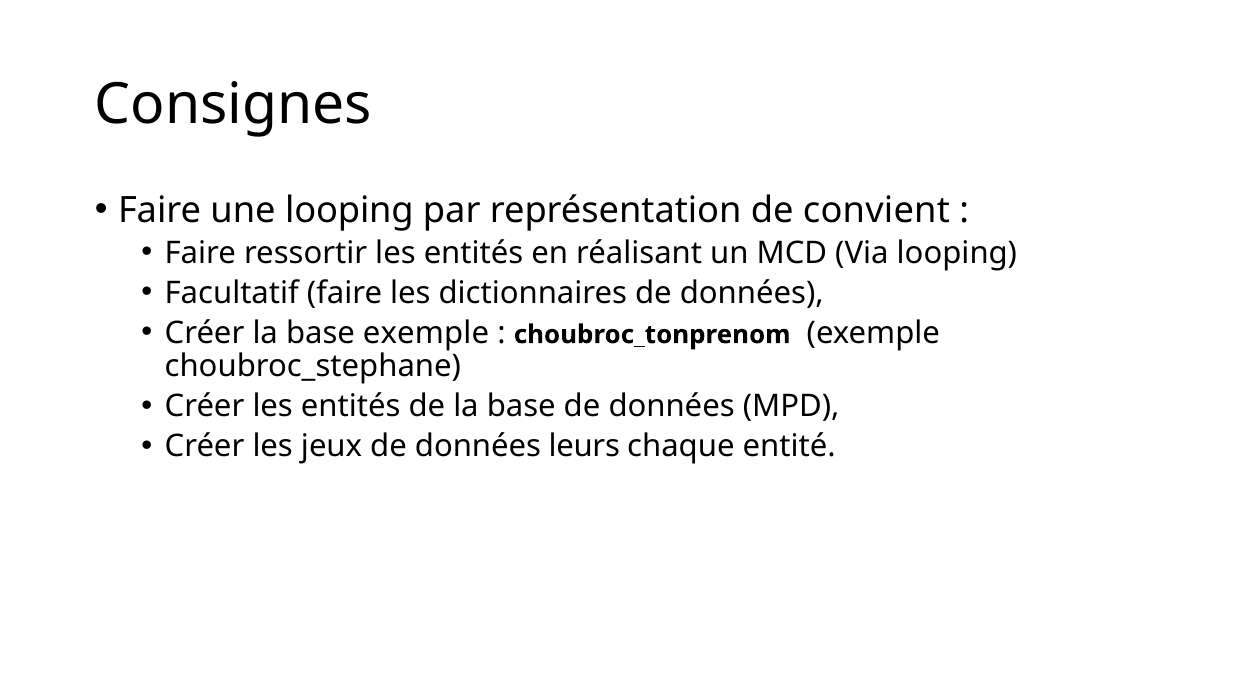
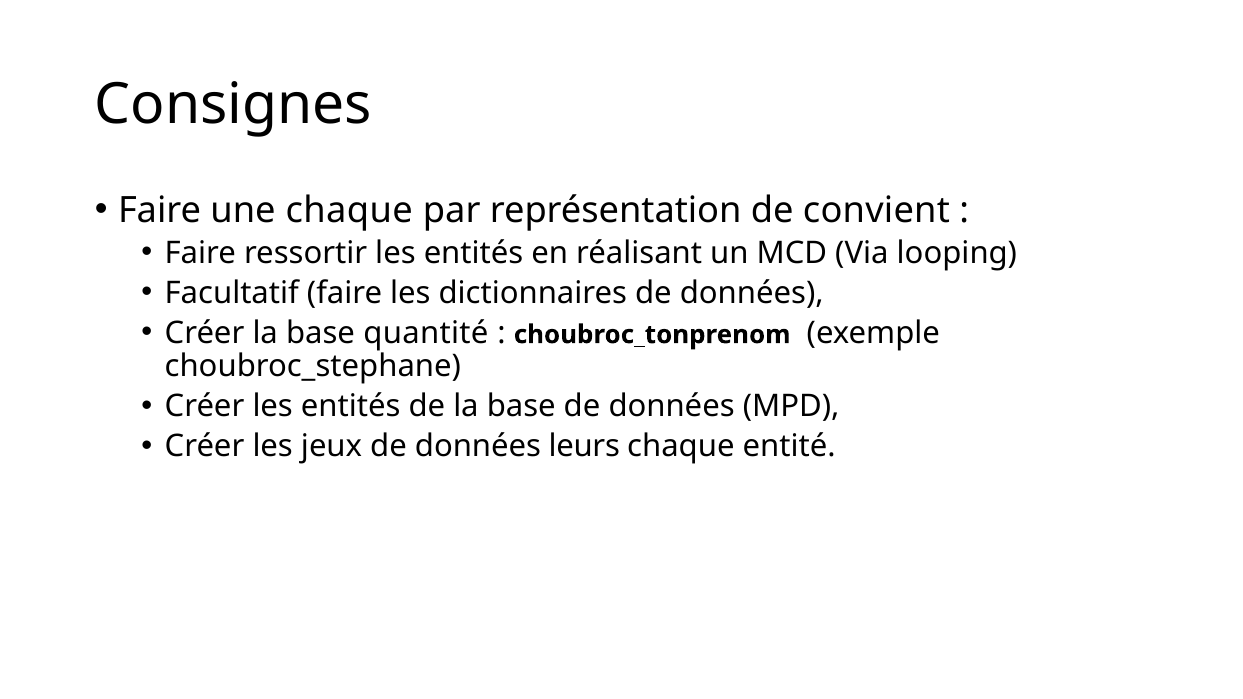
une looping: looping -> chaque
base exemple: exemple -> quantité
